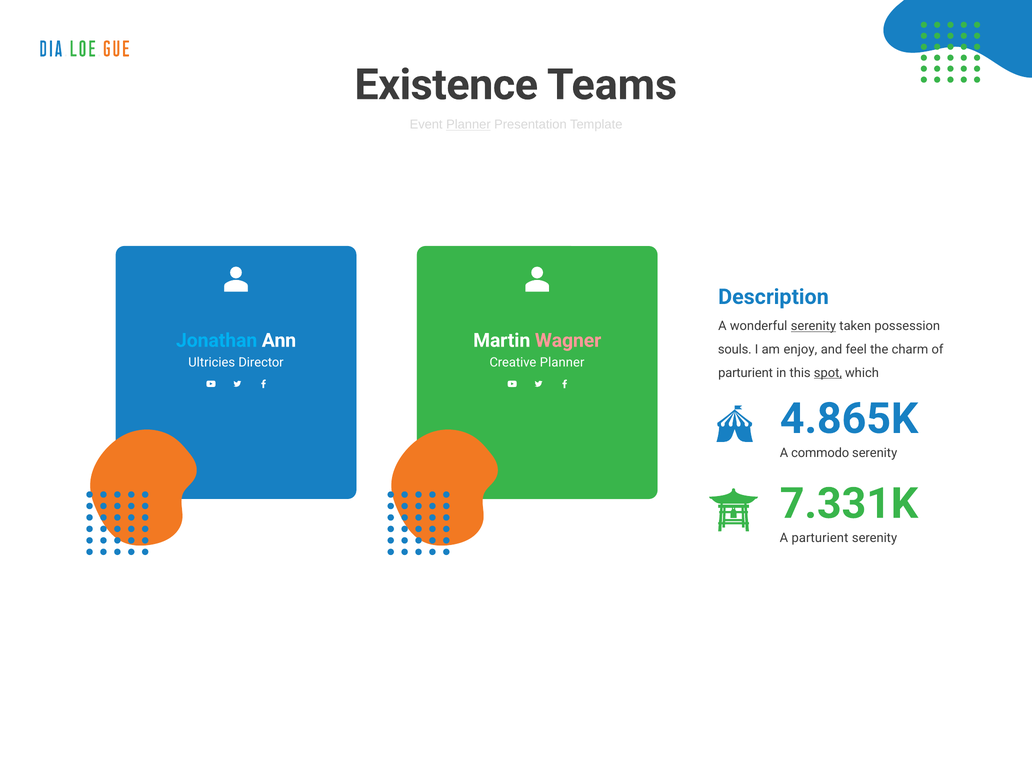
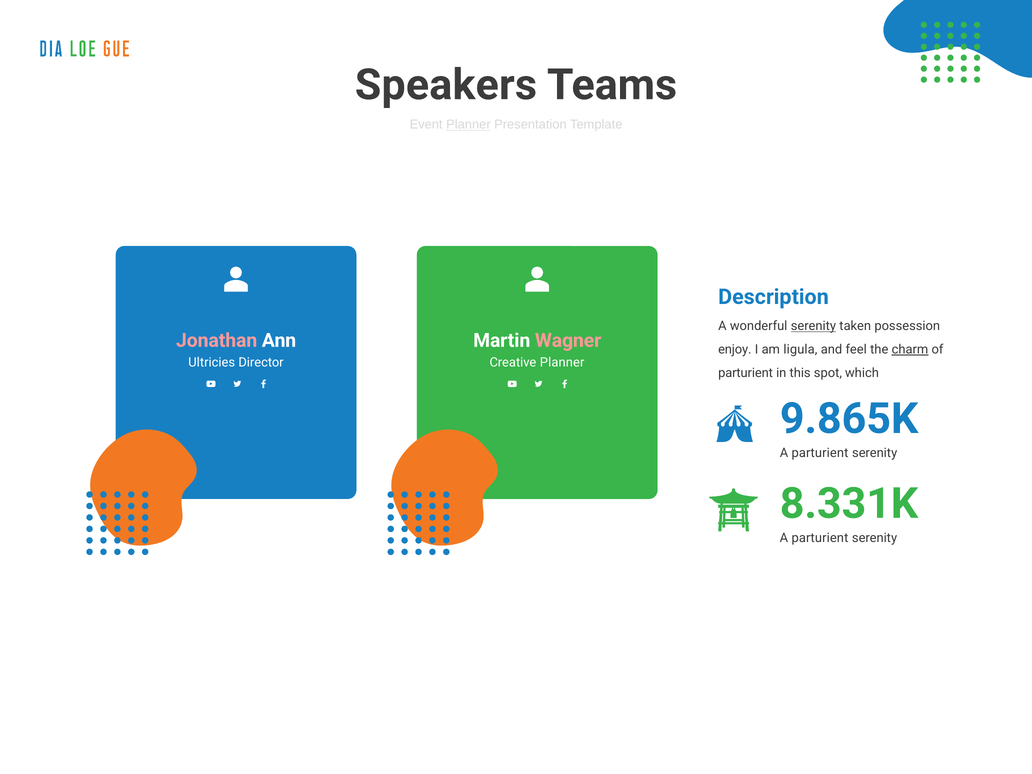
Existence: Existence -> Speakers
Jonathan colour: light blue -> pink
souls: souls -> enjoy
enjoy: enjoy -> ligula
charm underline: none -> present
spot underline: present -> none
4.865K: 4.865K -> 9.865K
commodo at (820, 453): commodo -> parturient
7.331K: 7.331K -> 8.331K
